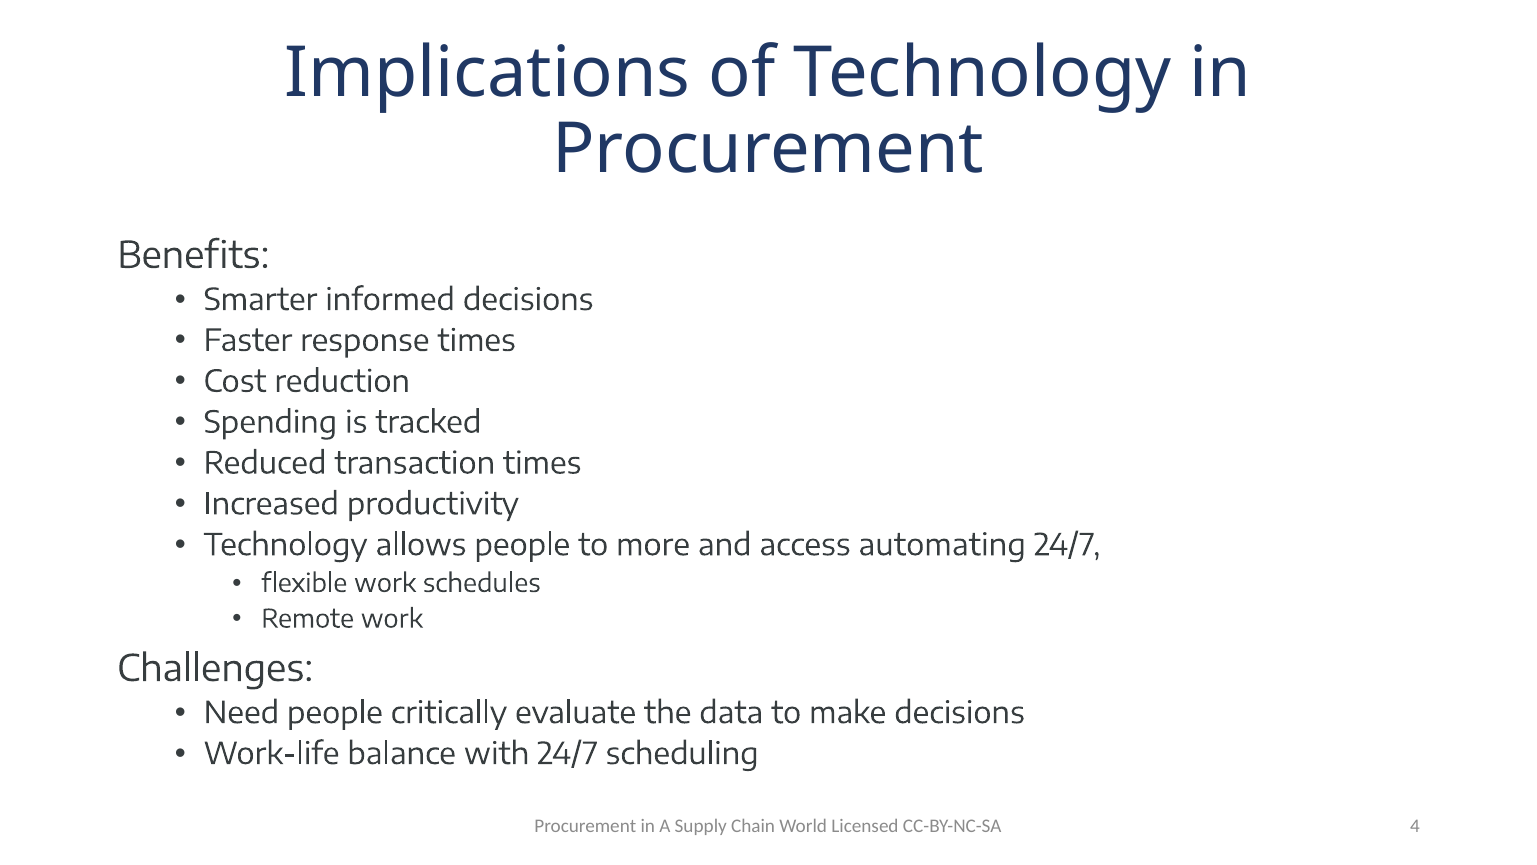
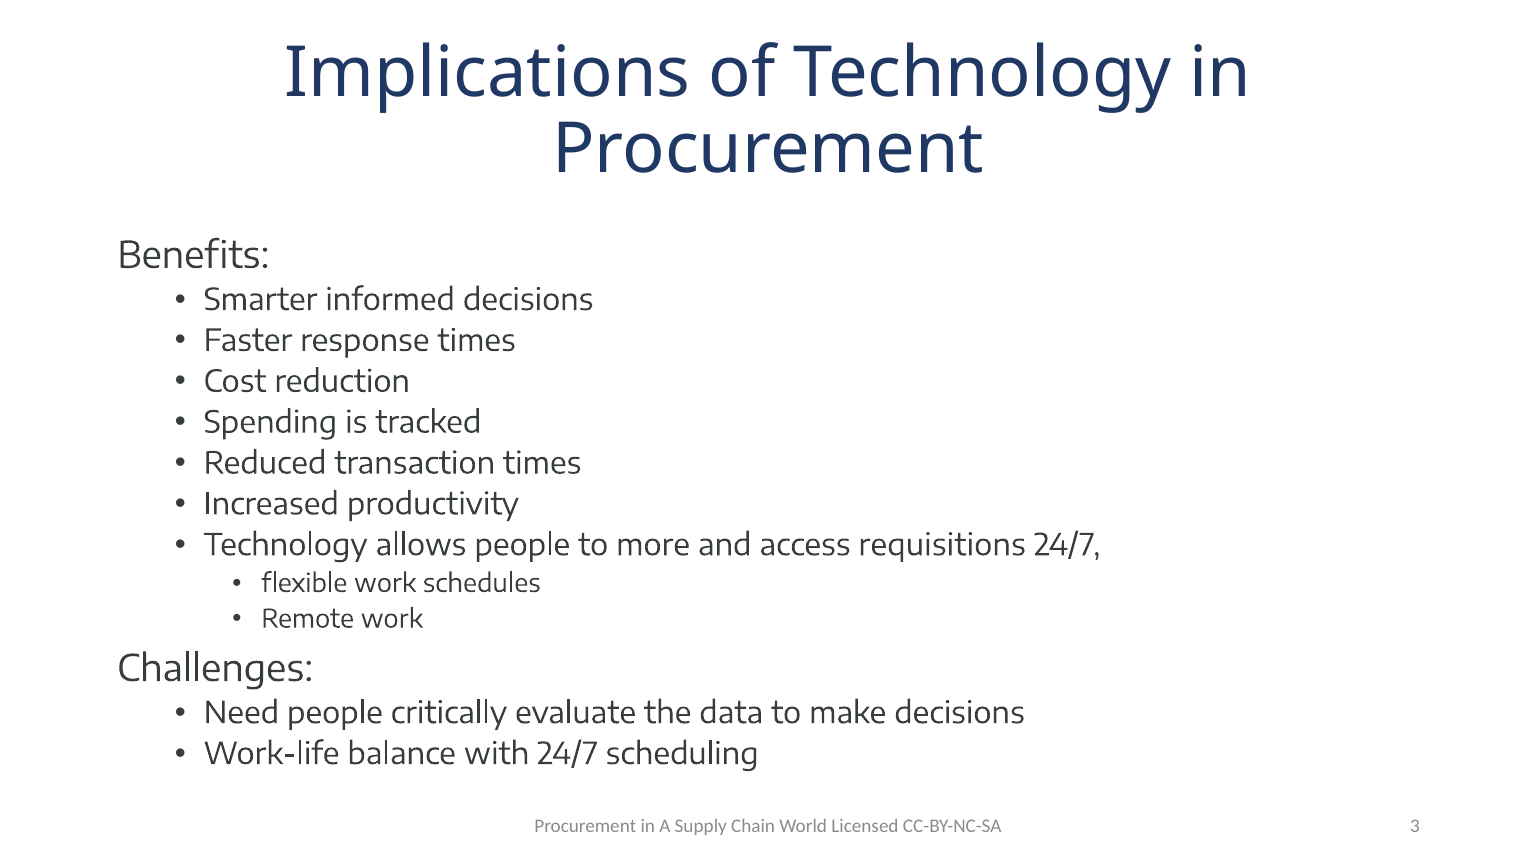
automating: automating -> requisitions
4: 4 -> 3
